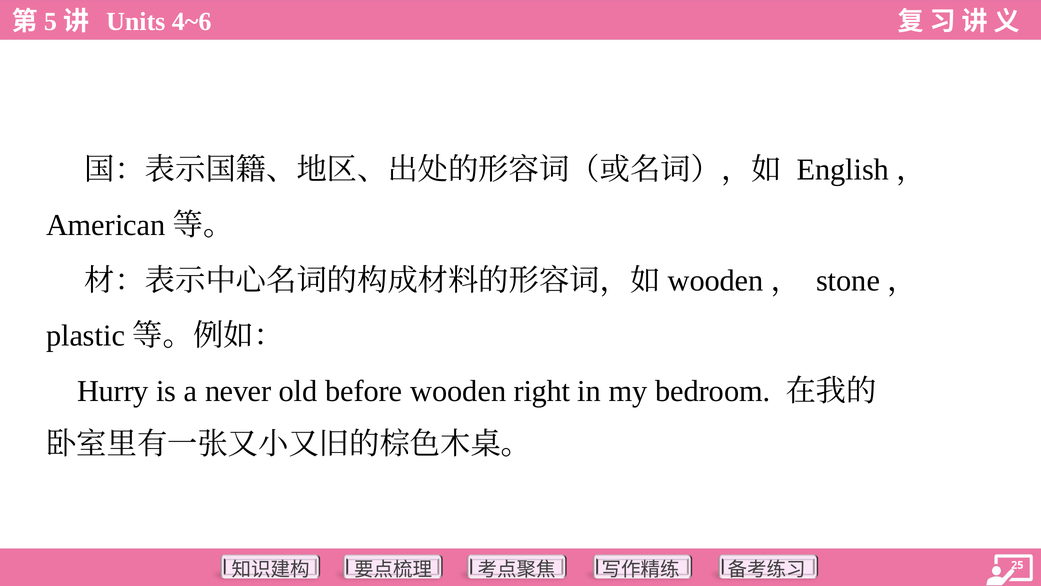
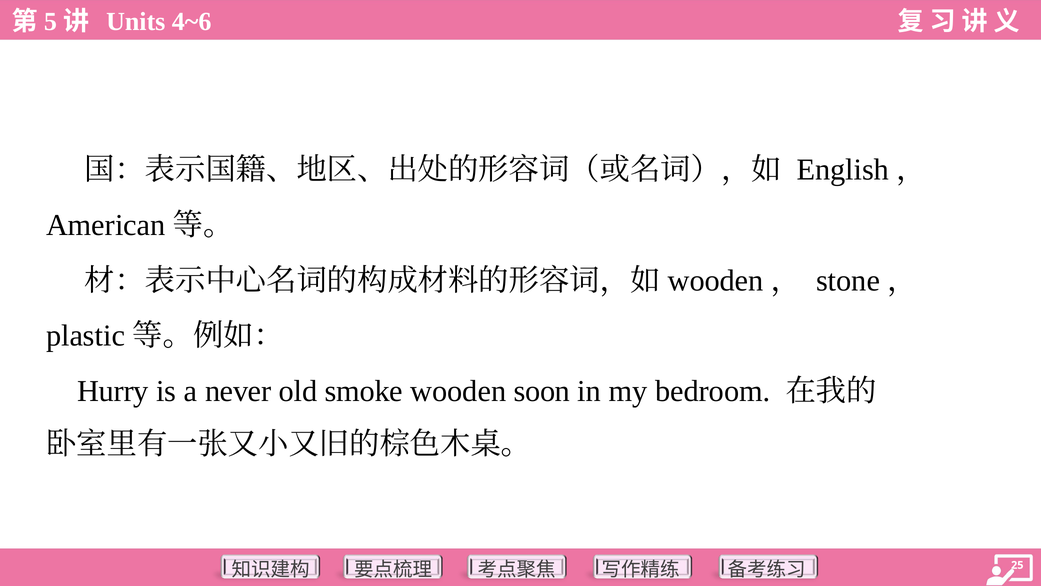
before: before -> smoke
right: right -> soon
